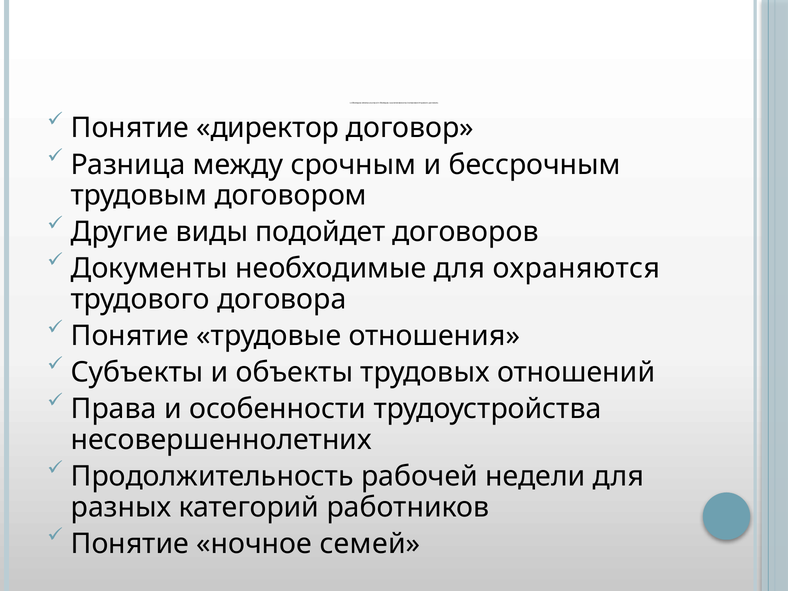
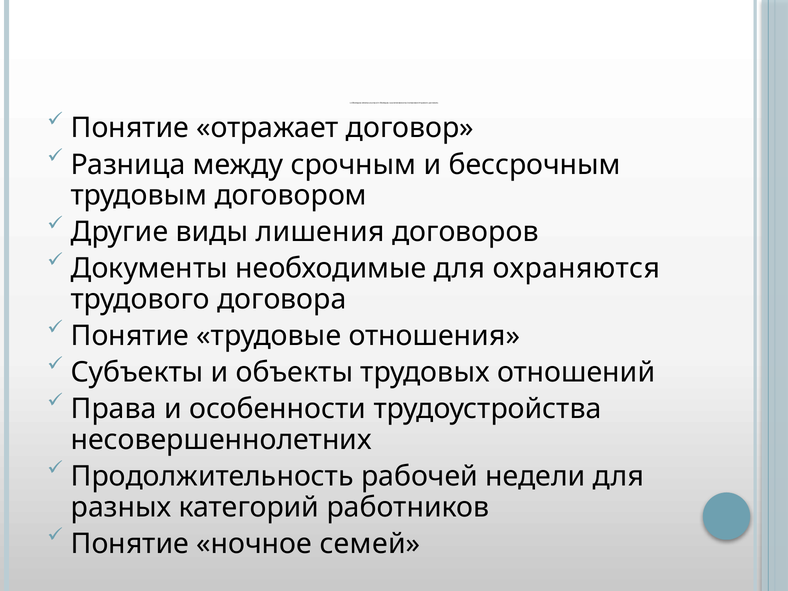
директор: директор -> отражает
подойдет: подойдет -> лишения
